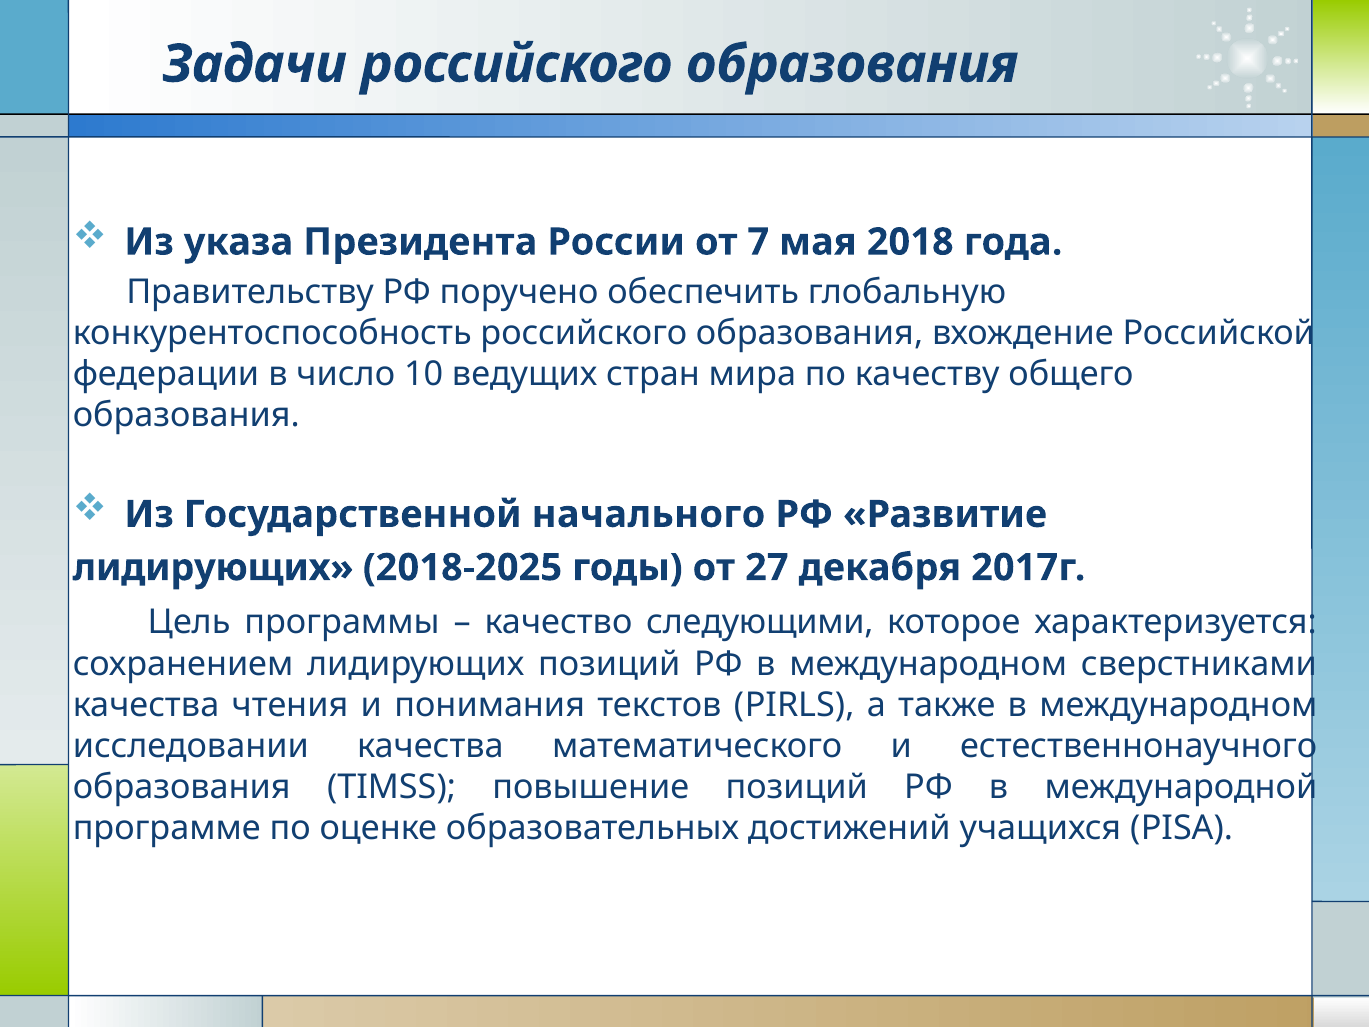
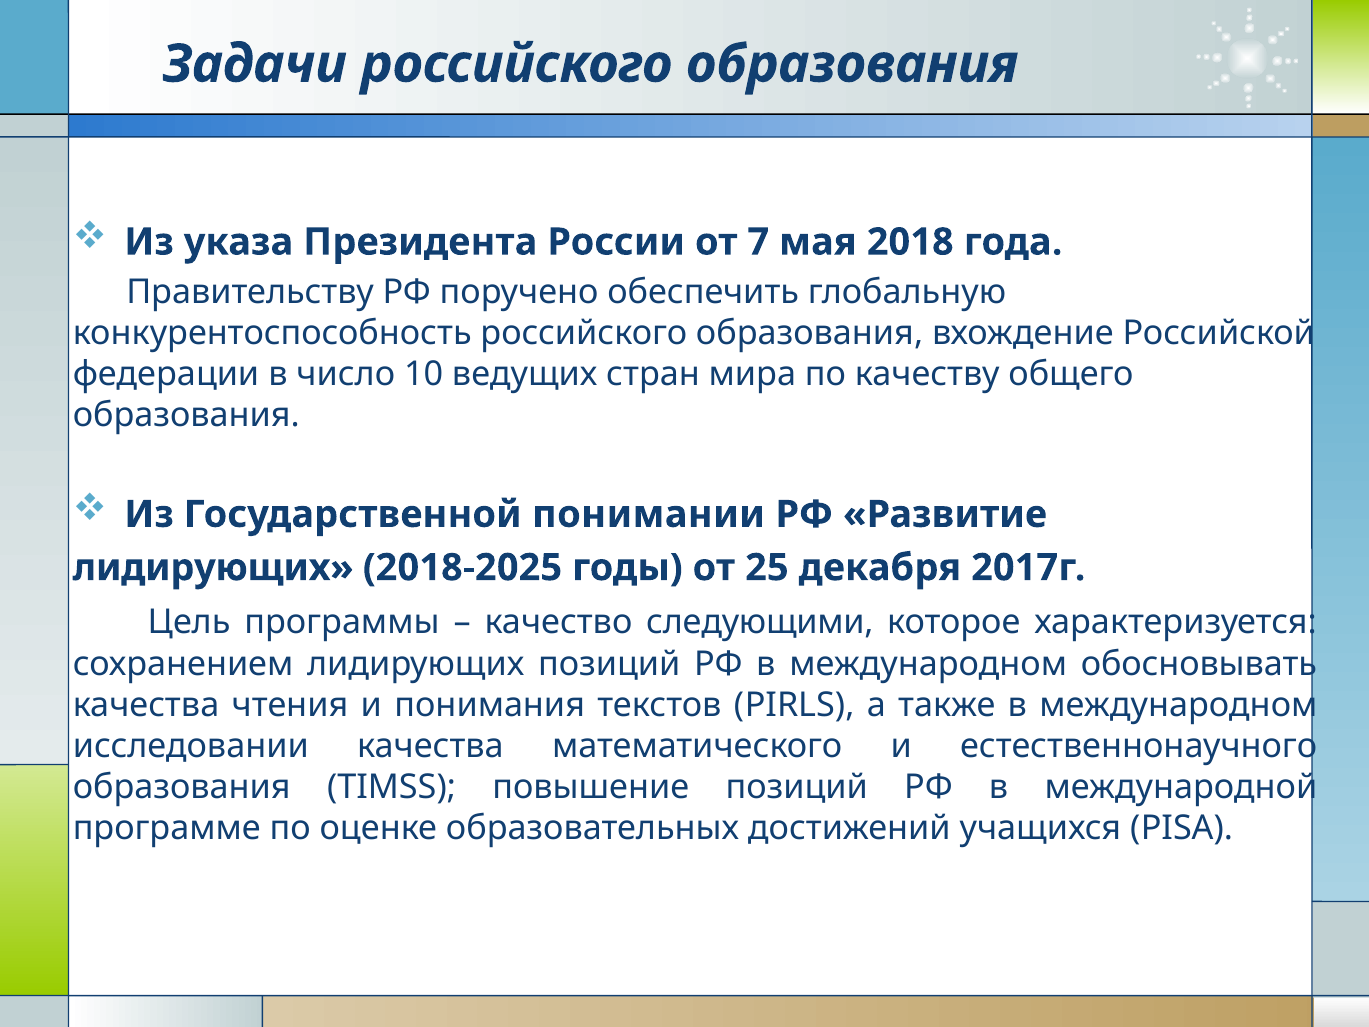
начального: начального -> понимании
27: 27 -> 25
сверстниками: сверстниками -> обосновывать
